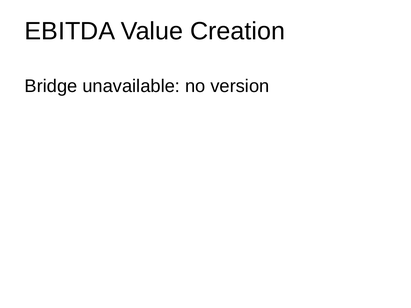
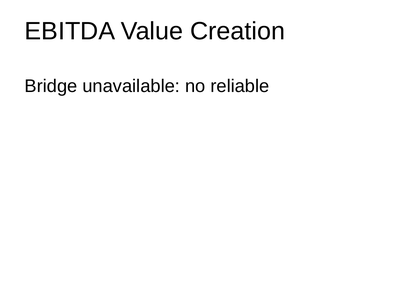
version: version -> reliable
